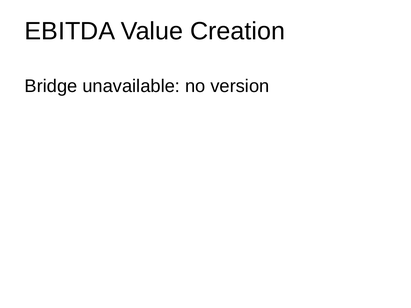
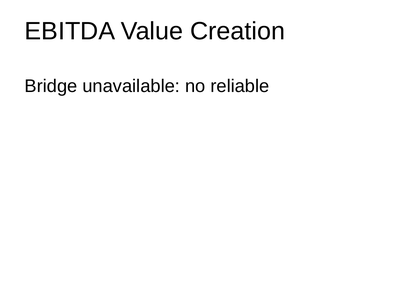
version: version -> reliable
